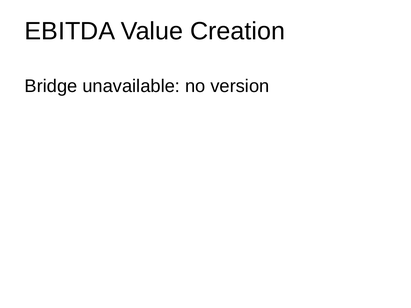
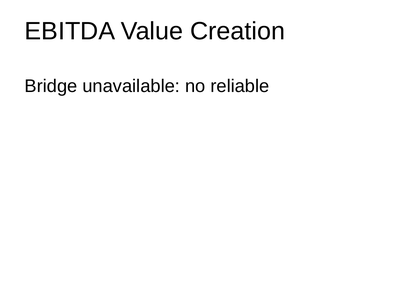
version: version -> reliable
